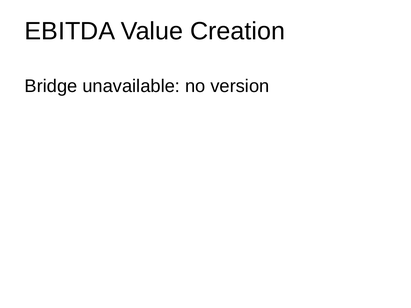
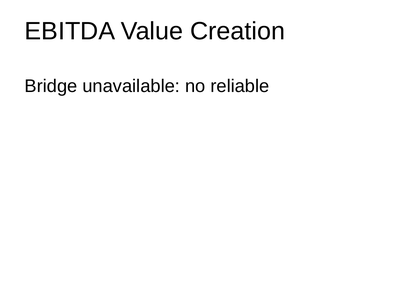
version: version -> reliable
